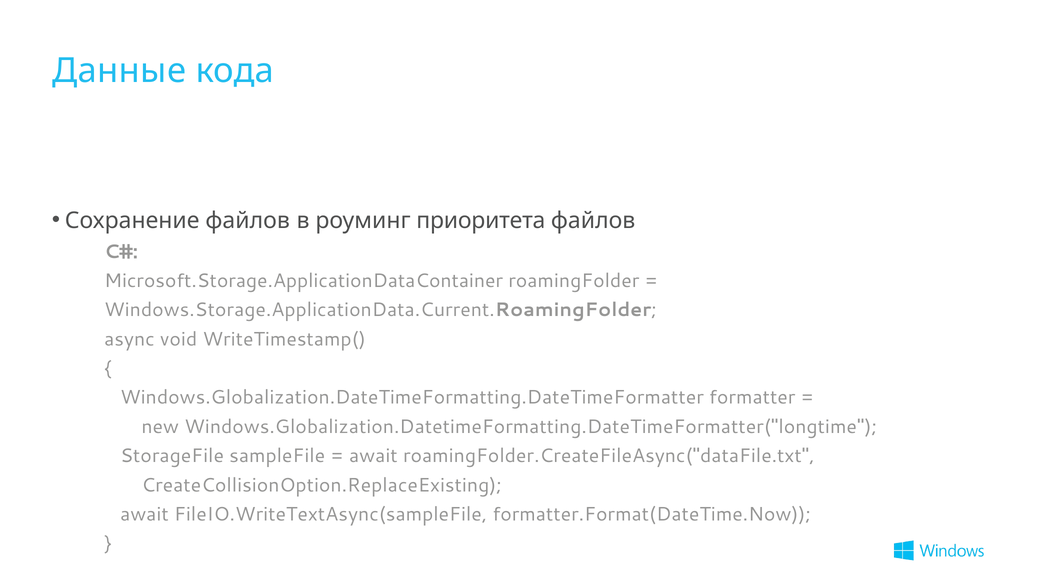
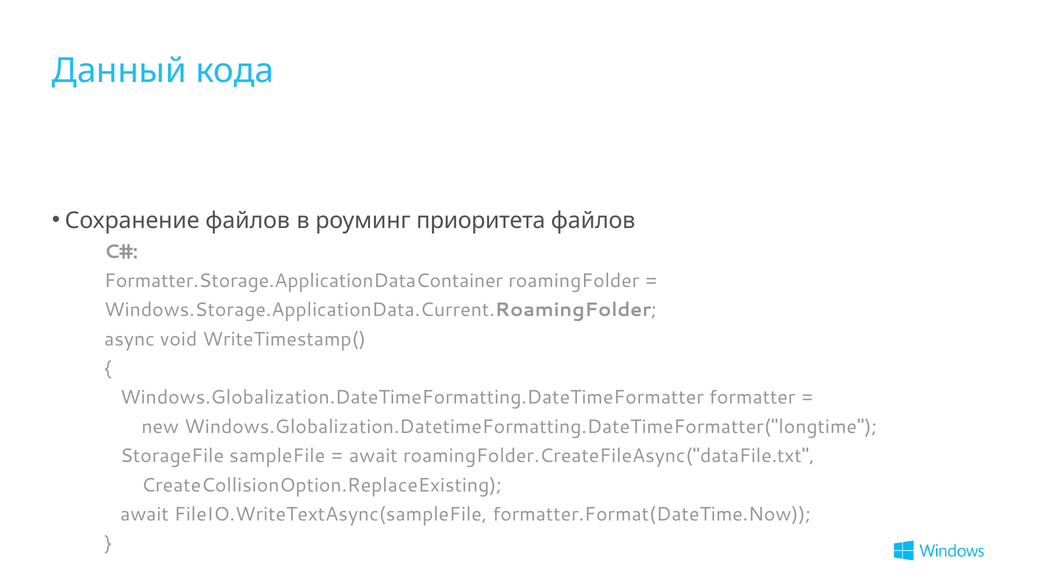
Данные: Данные -> Данный
Microsoft.Storage.ApplicationDataContainer: Microsoft.Storage.ApplicationDataContainer -> Formatter.Storage.ApplicationDataContainer
